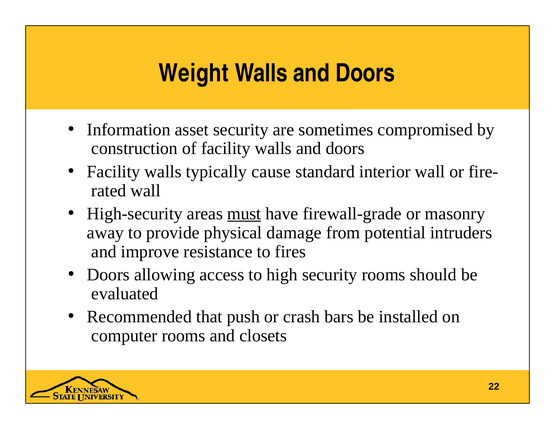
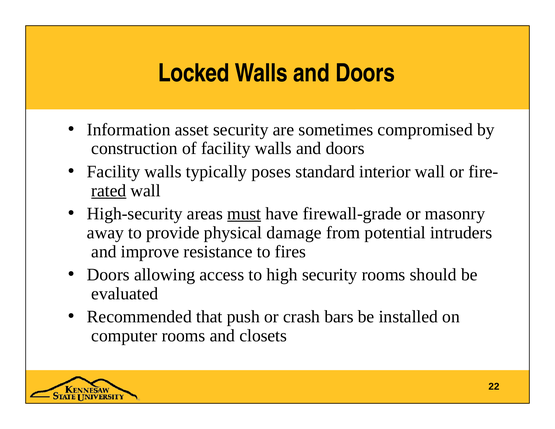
Weight: Weight -> Locked
cause: cause -> poses
rated underline: none -> present
